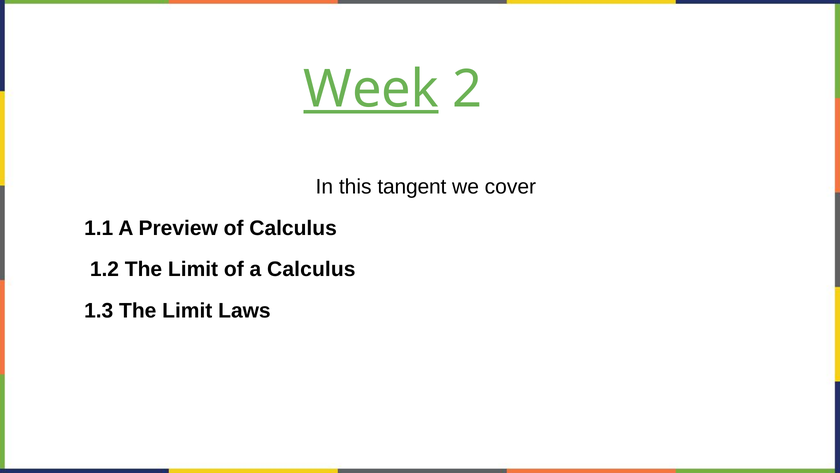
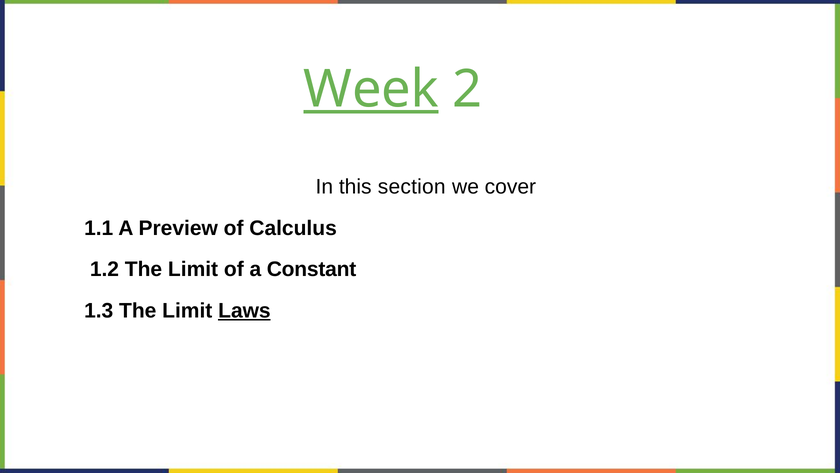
tangent: tangent -> section
a Calculus: Calculus -> Constant
Laws underline: none -> present
